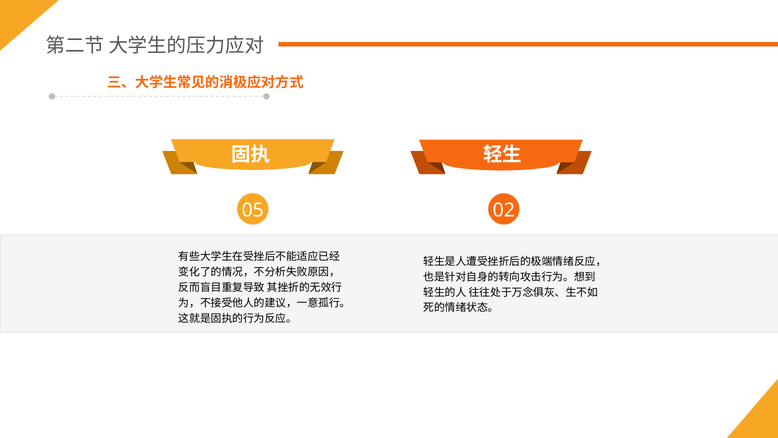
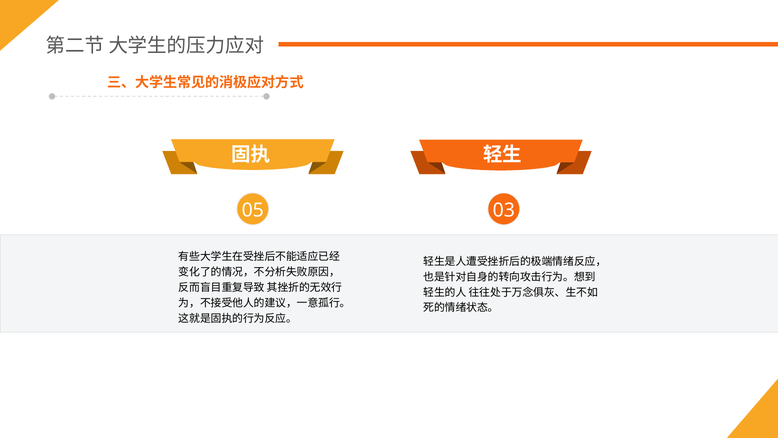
02: 02 -> 03
